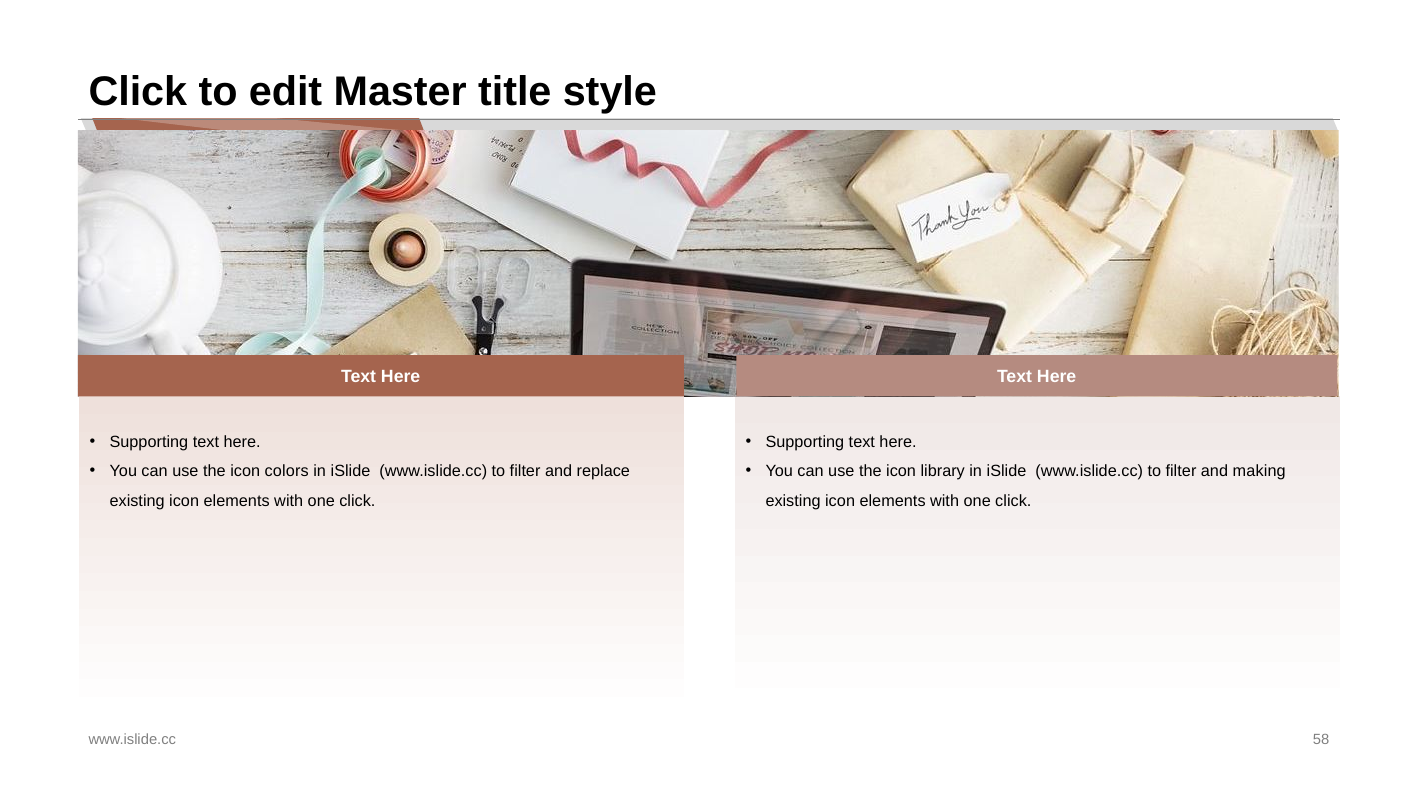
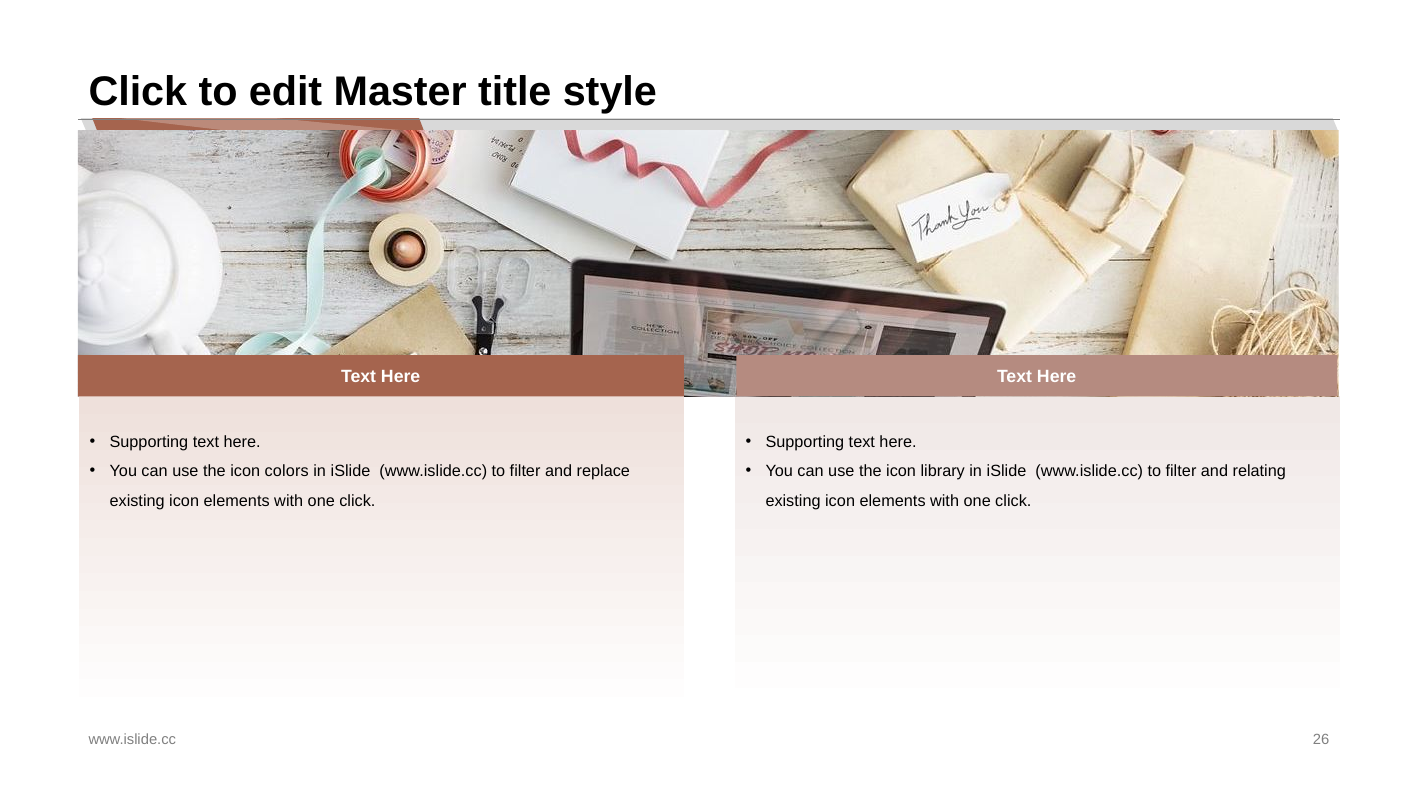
making: making -> relating
58: 58 -> 26
